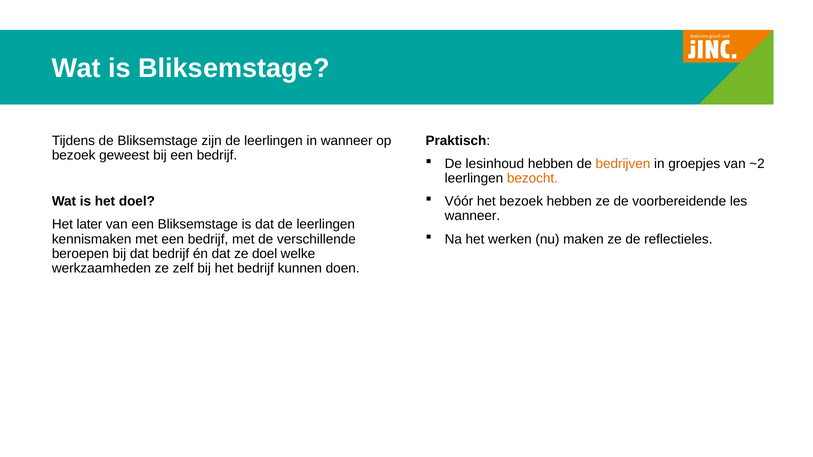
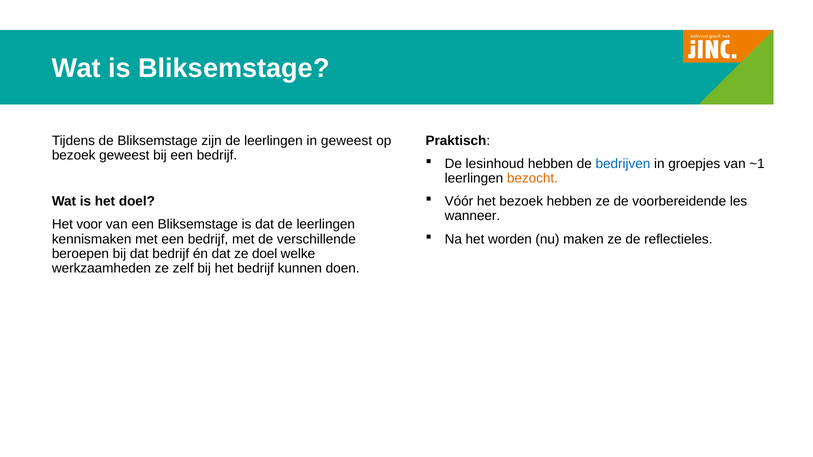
in wanneer: wanneer -> geweest
bedrijven colour: orange -> blue
~2: ~2 -> ~1
later: later -> voor
werken: werken -> worden
